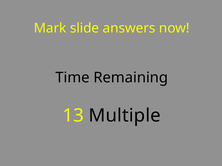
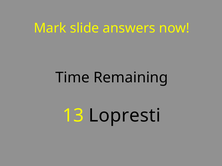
Multiple: Multiple -> Lopresti
